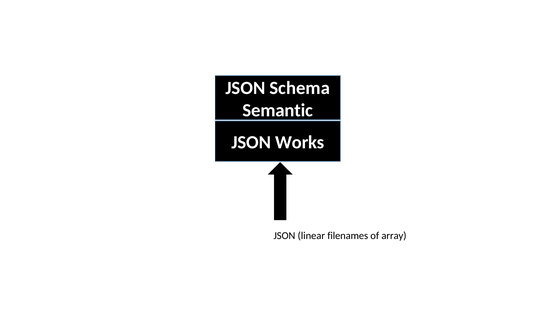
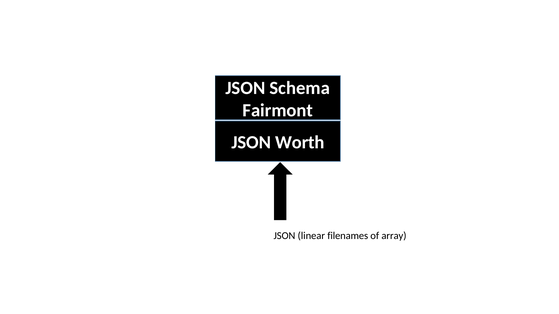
Semantic: Semantic -> Fairmont
Works: Works -> Worth
